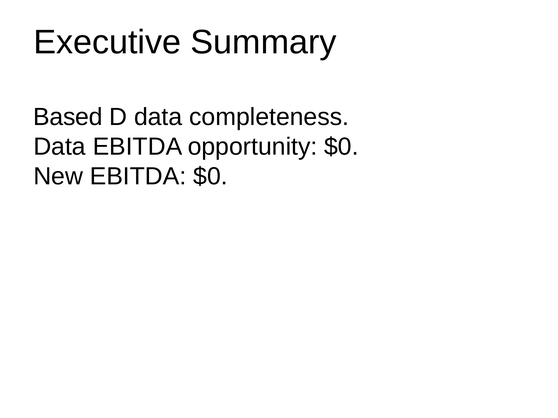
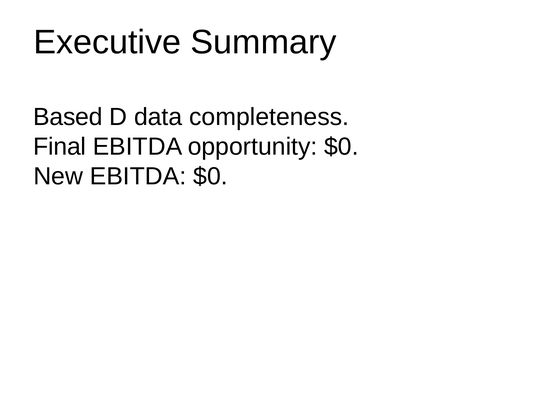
Data at (60, 147): Data -> Final
